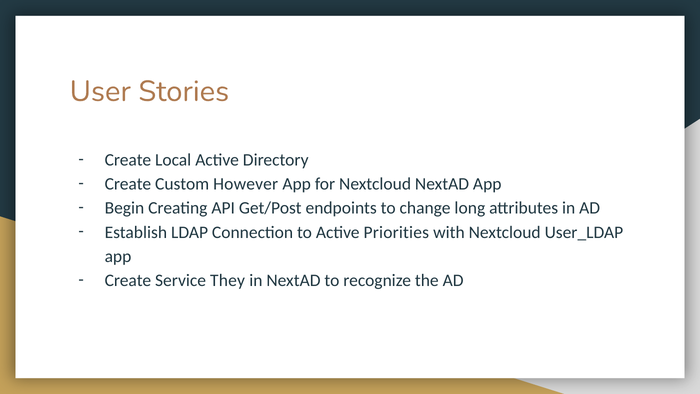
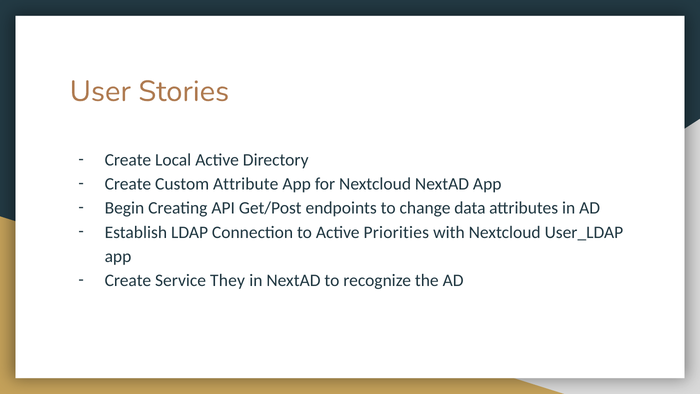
However: However -> Attribute
long: long -> data
